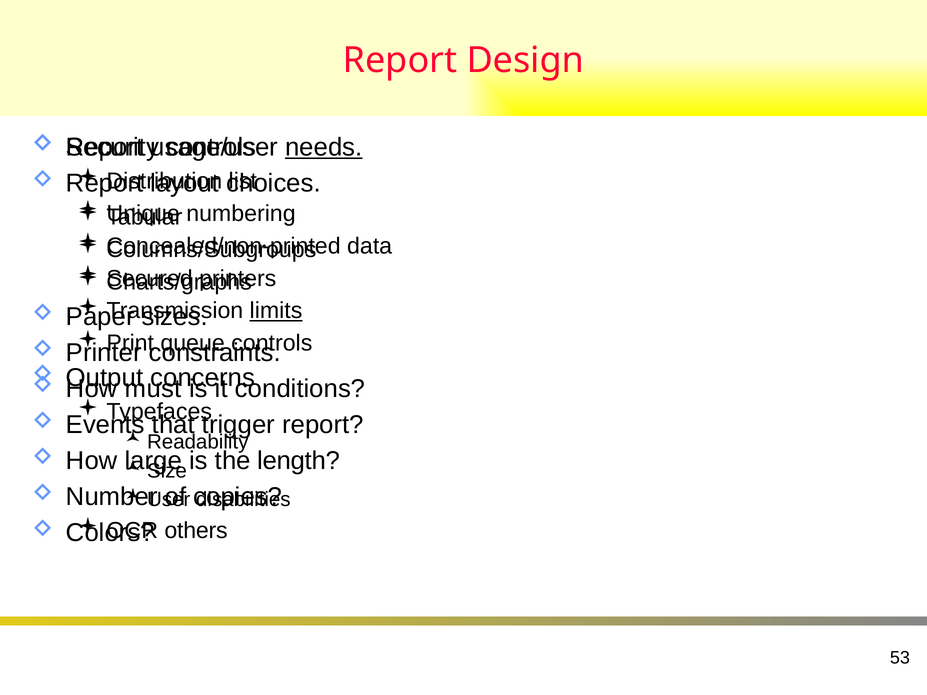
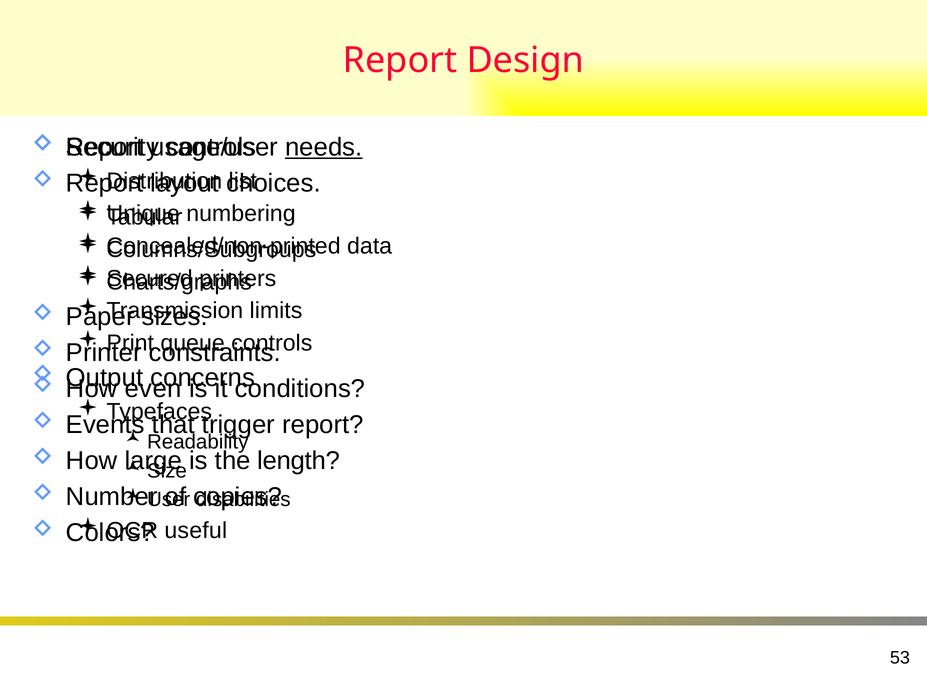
limits underline: present -> none
must: must -> even
others: others -> useful
